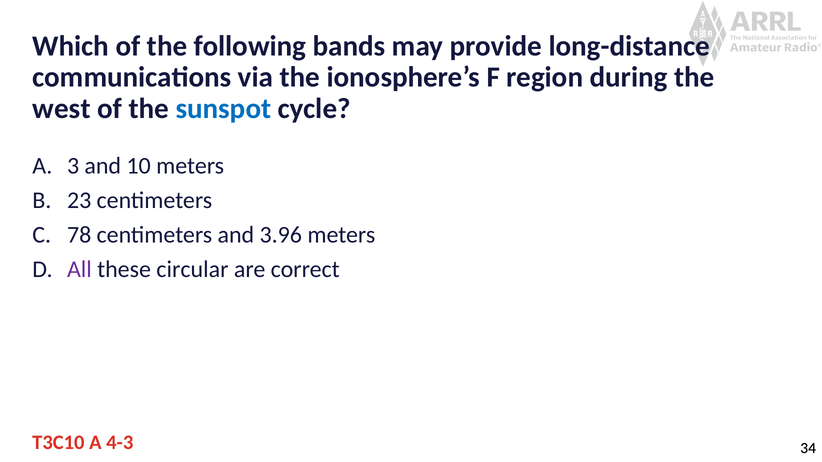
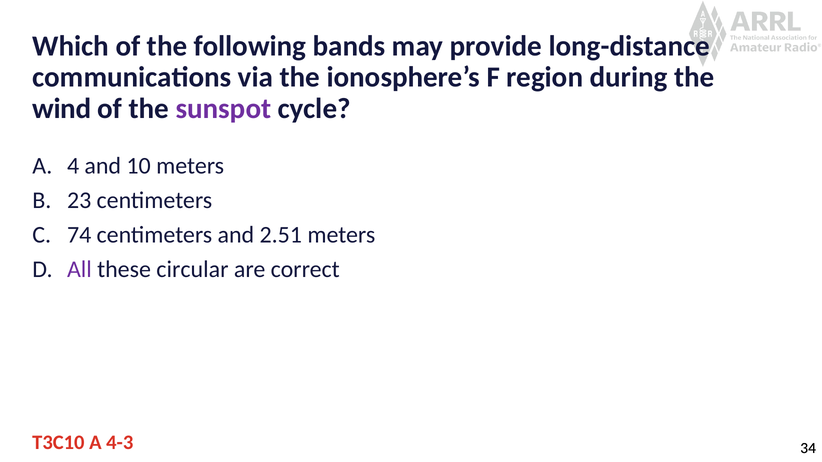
west: west -> wind
sunspot colour: blue -> purple
3: 3 -> 4
78: 78 -> 74
3.96: 3.96 -> 2.51
